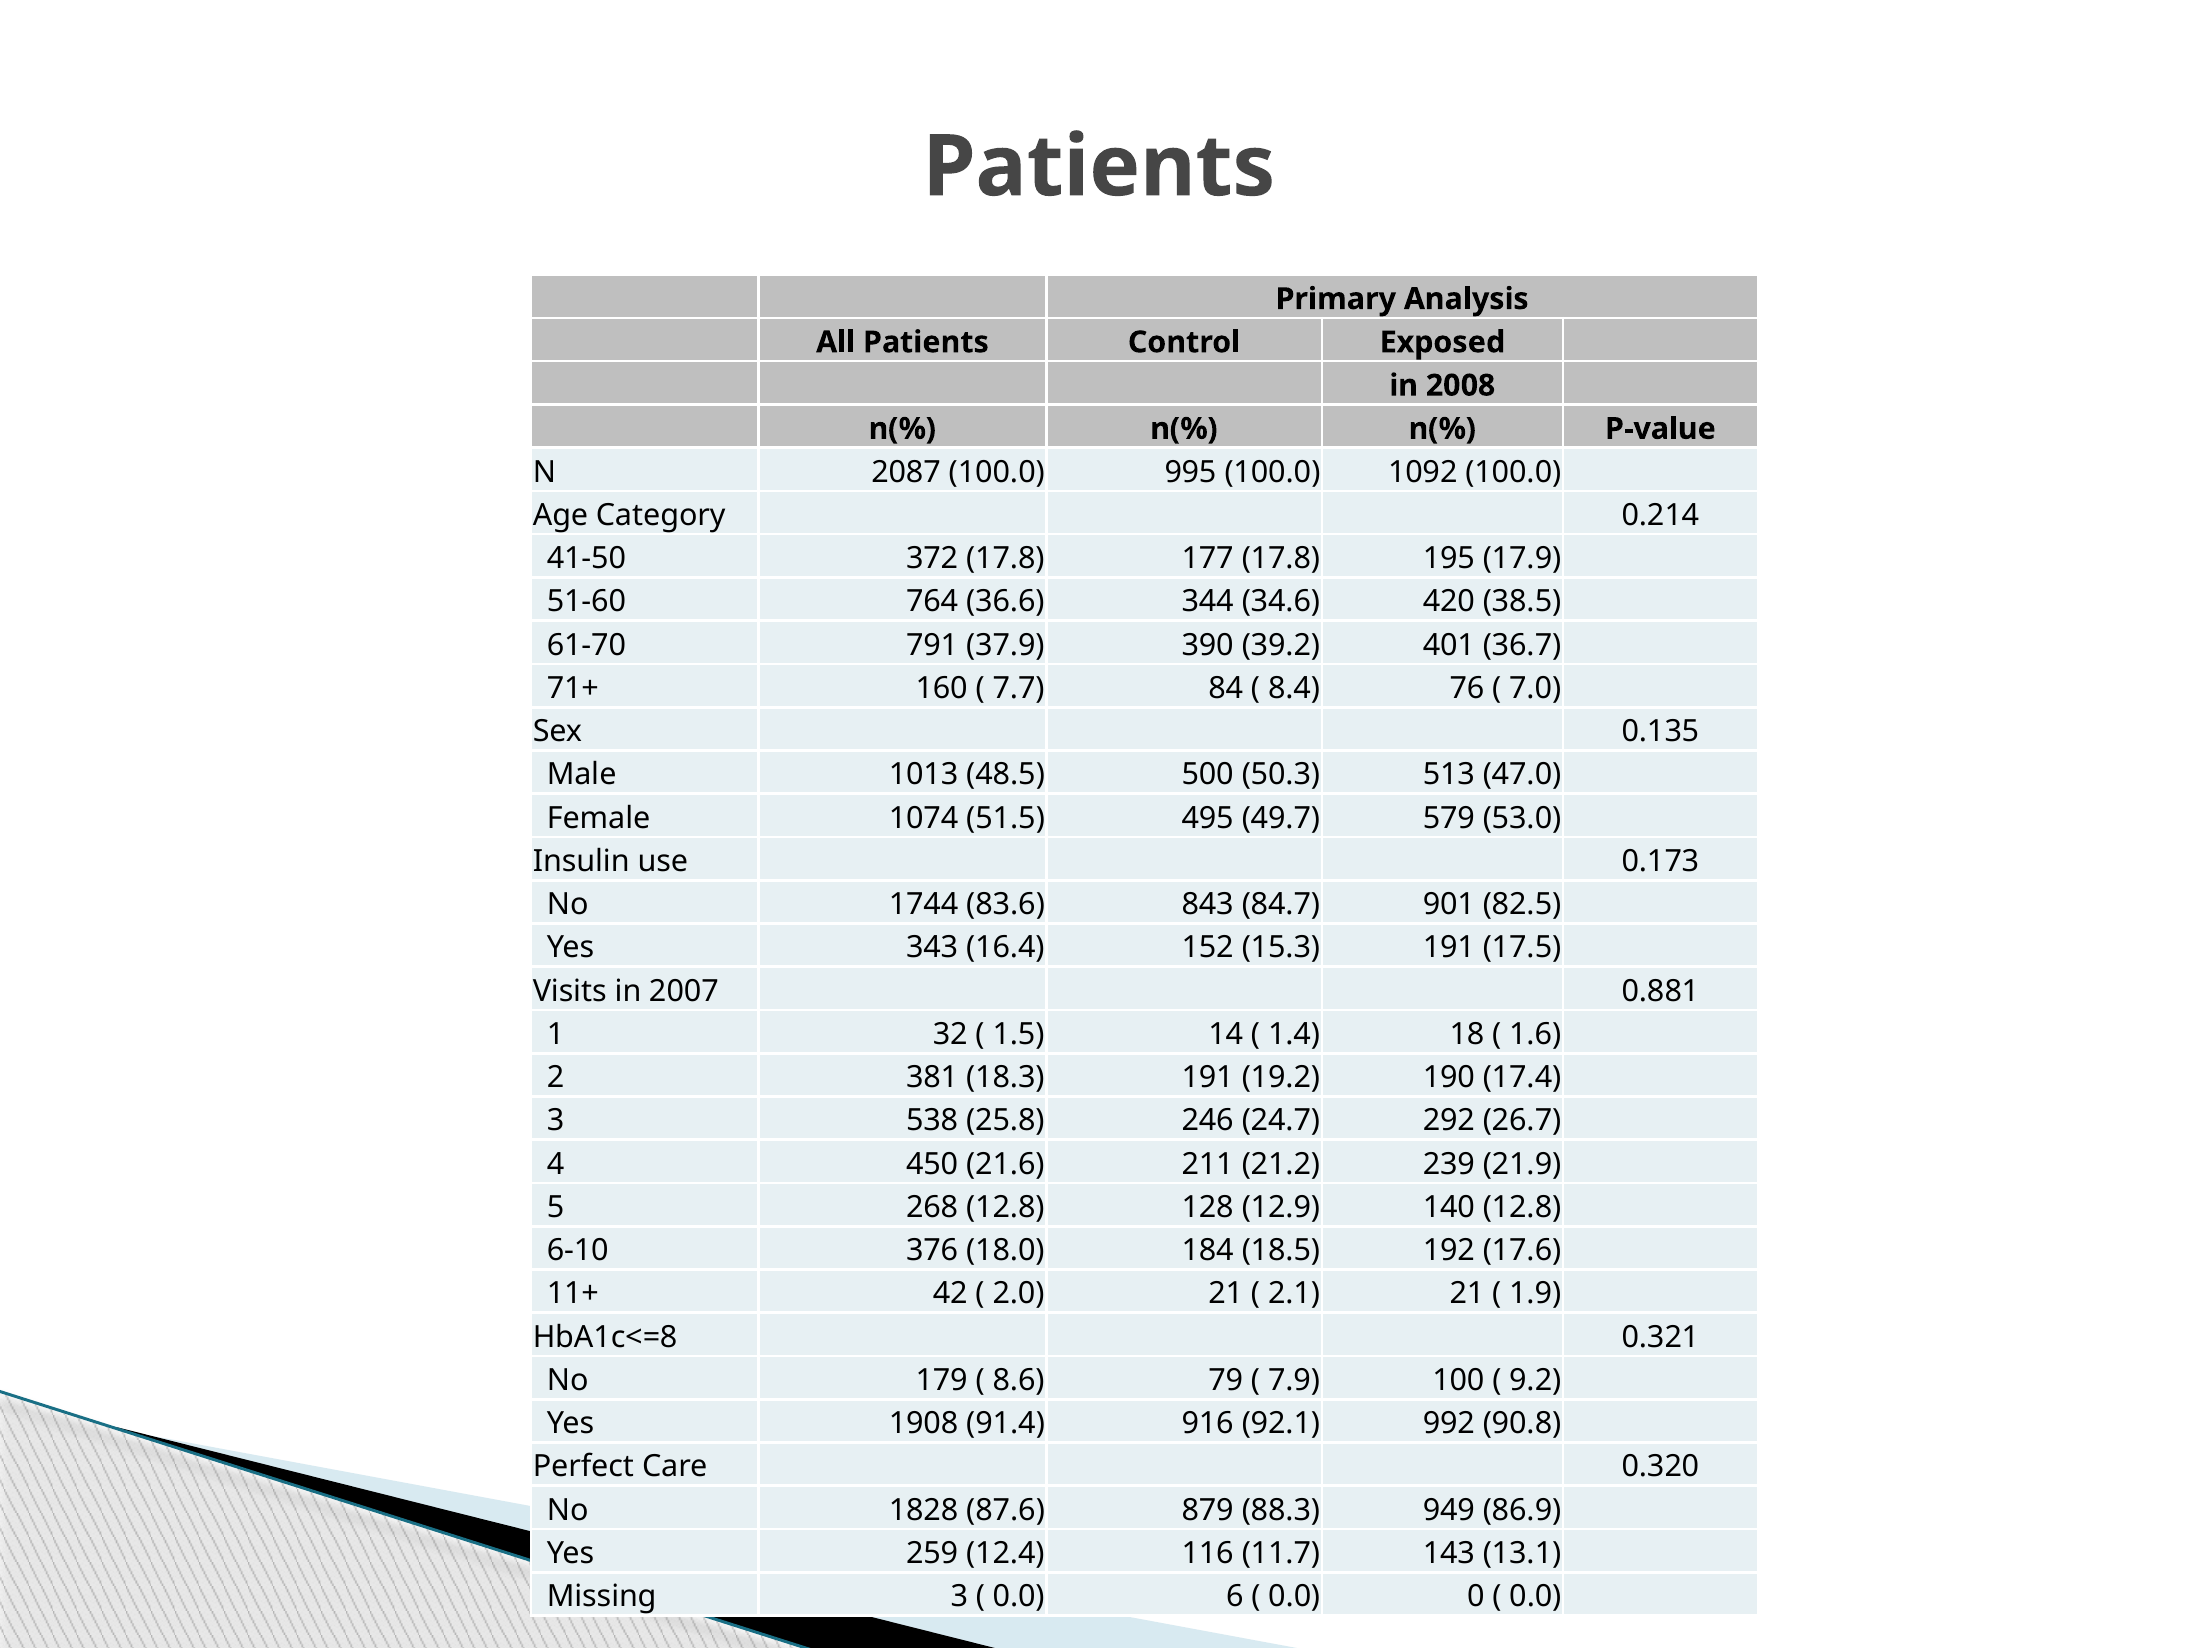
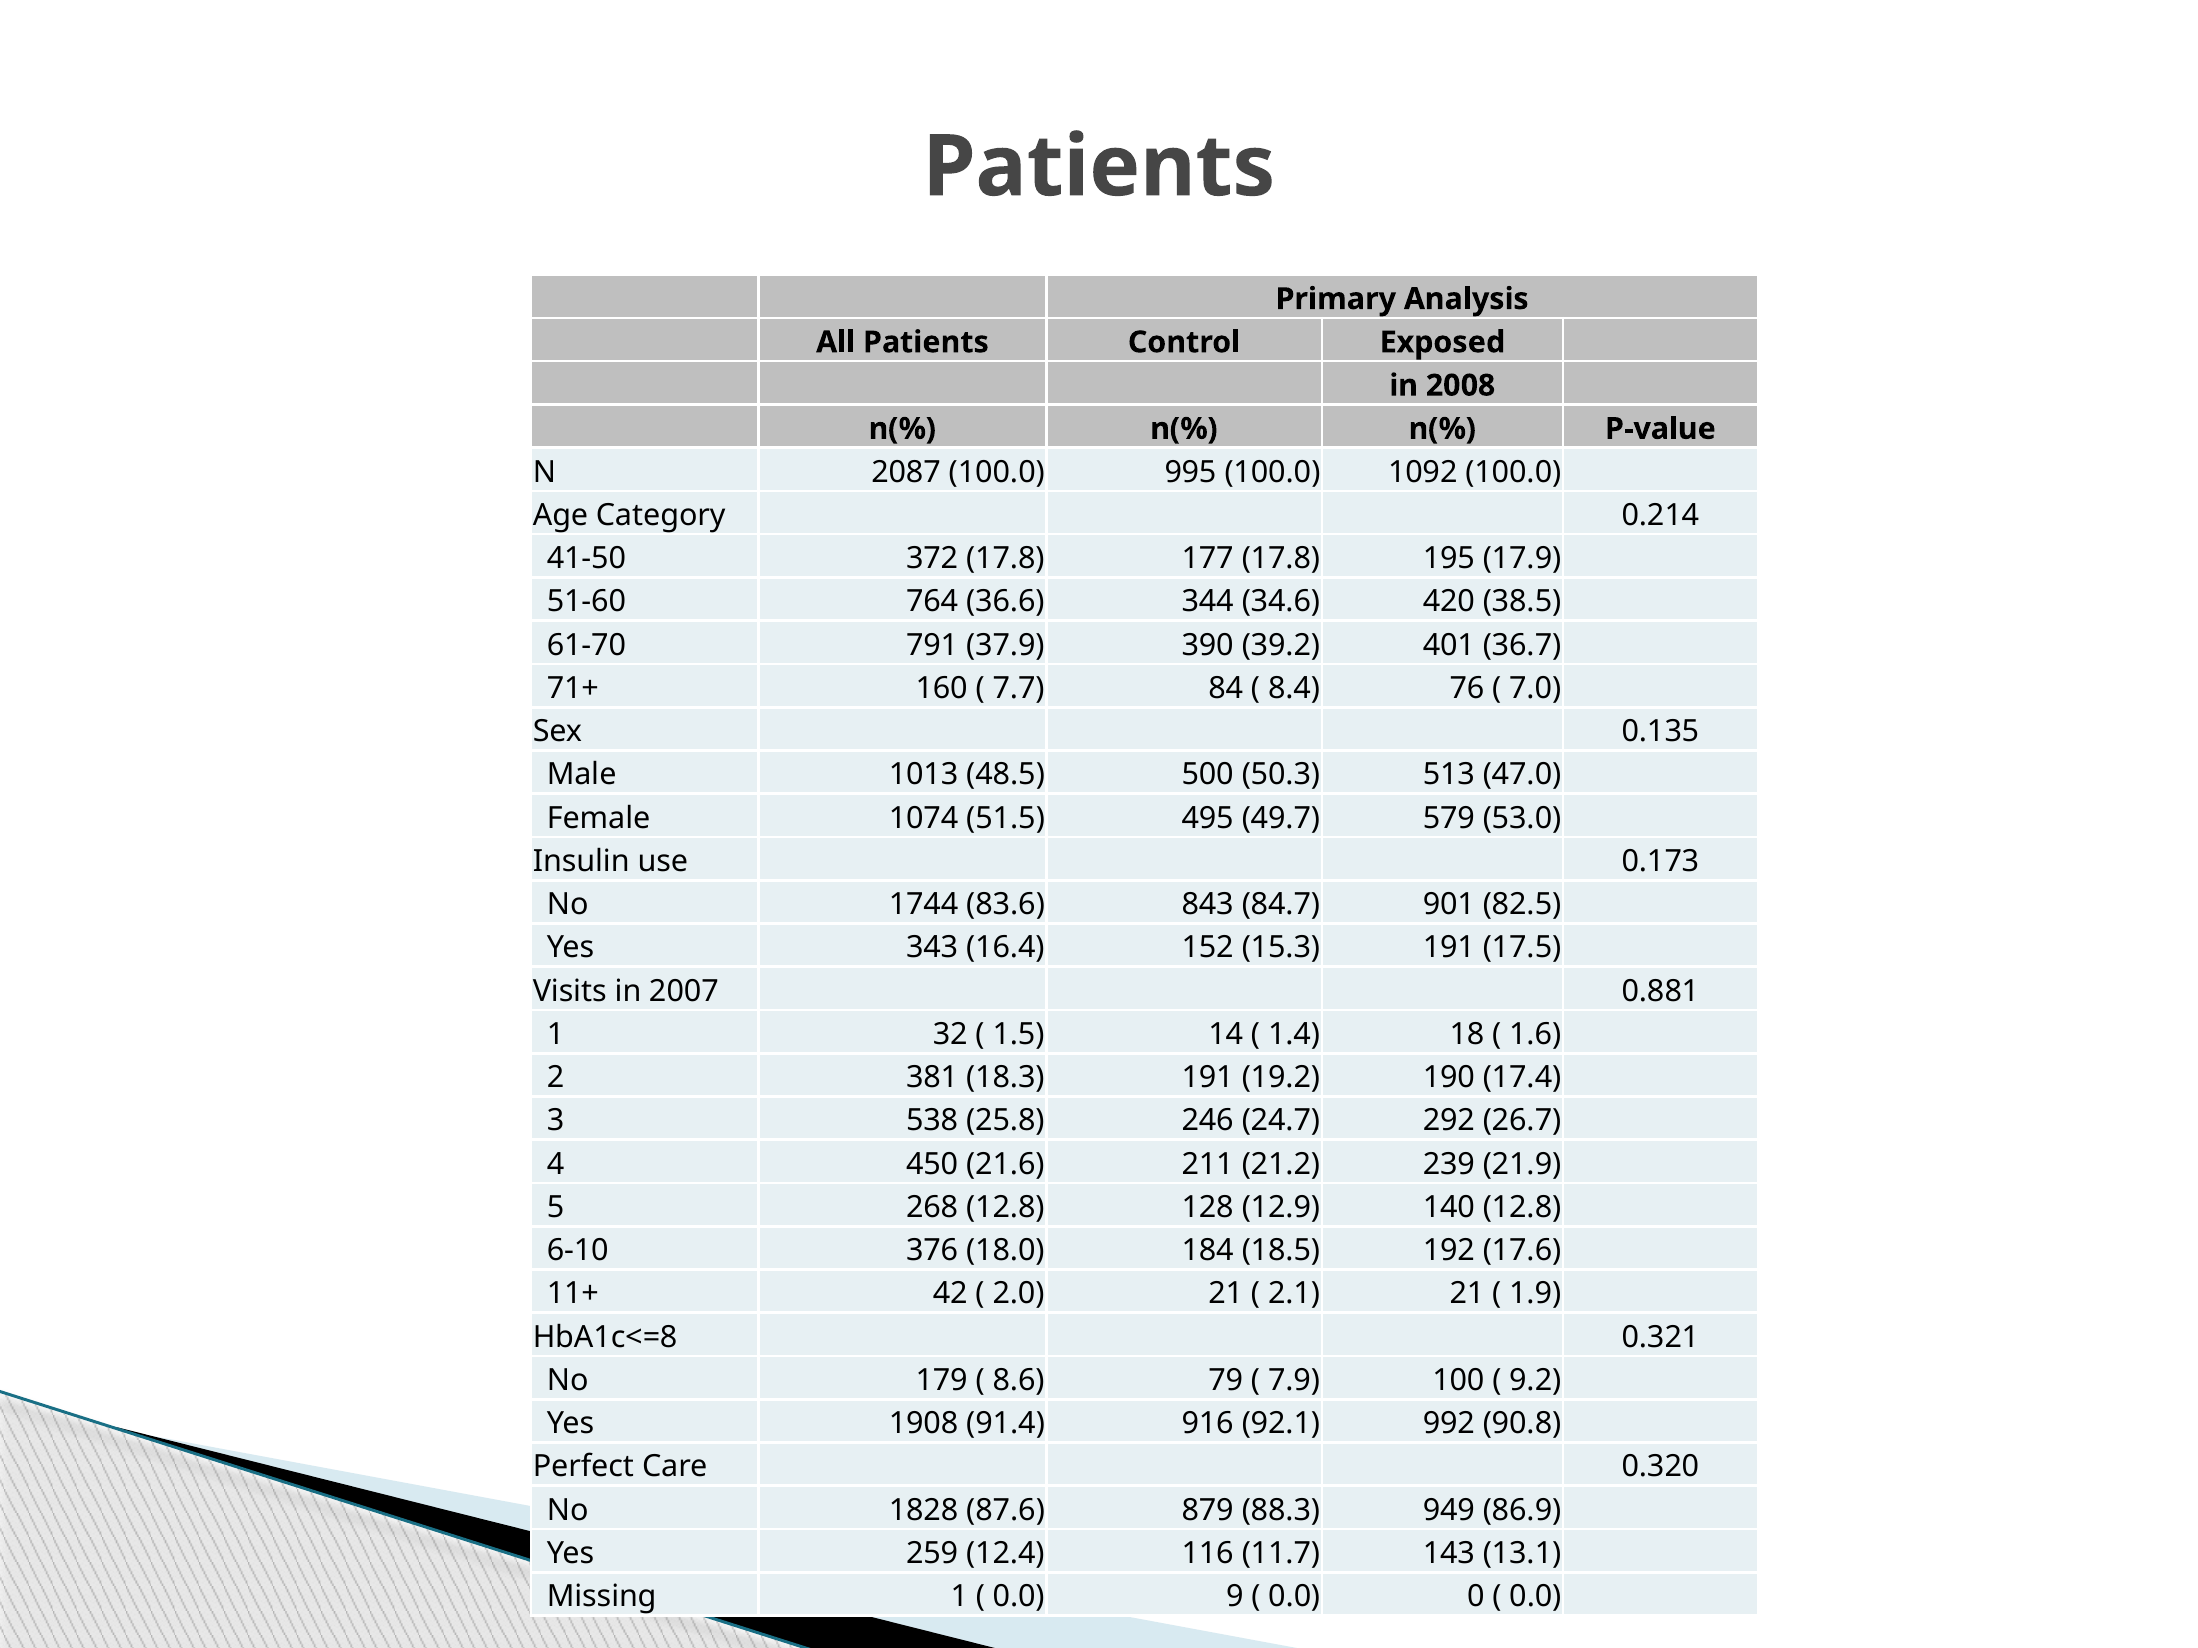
Missing 3: 3 -> 1
6: 6 -> 9
